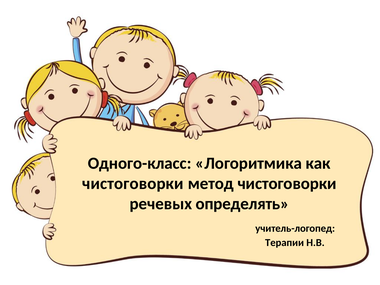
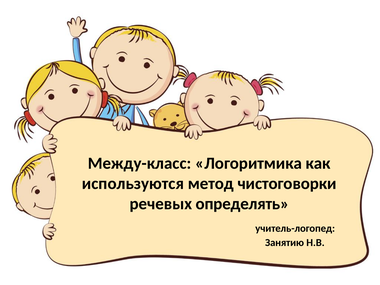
Одного-класс: Одного-класс -> Между-класс
чистоговорки at (133, 184): чистоговорки -> используются
Терапии: Терапии -> Занятию
